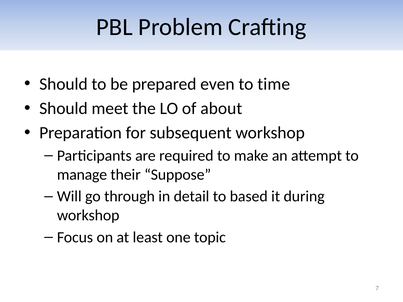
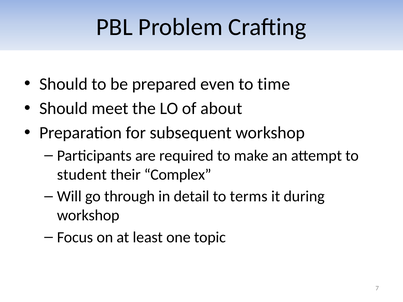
manage: manage -> student
Suppose: Suppose -> Complex
based: based -> terms
